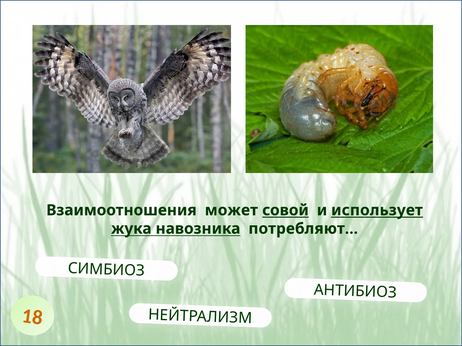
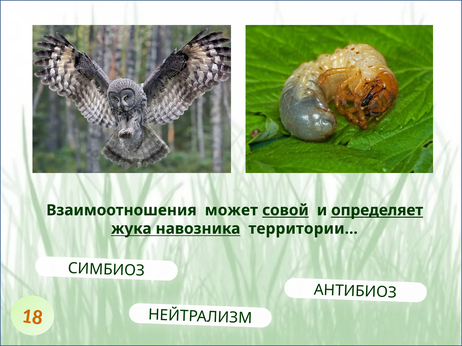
использует: использует -> определяет
потребляют…: потребляют… -> территории…
